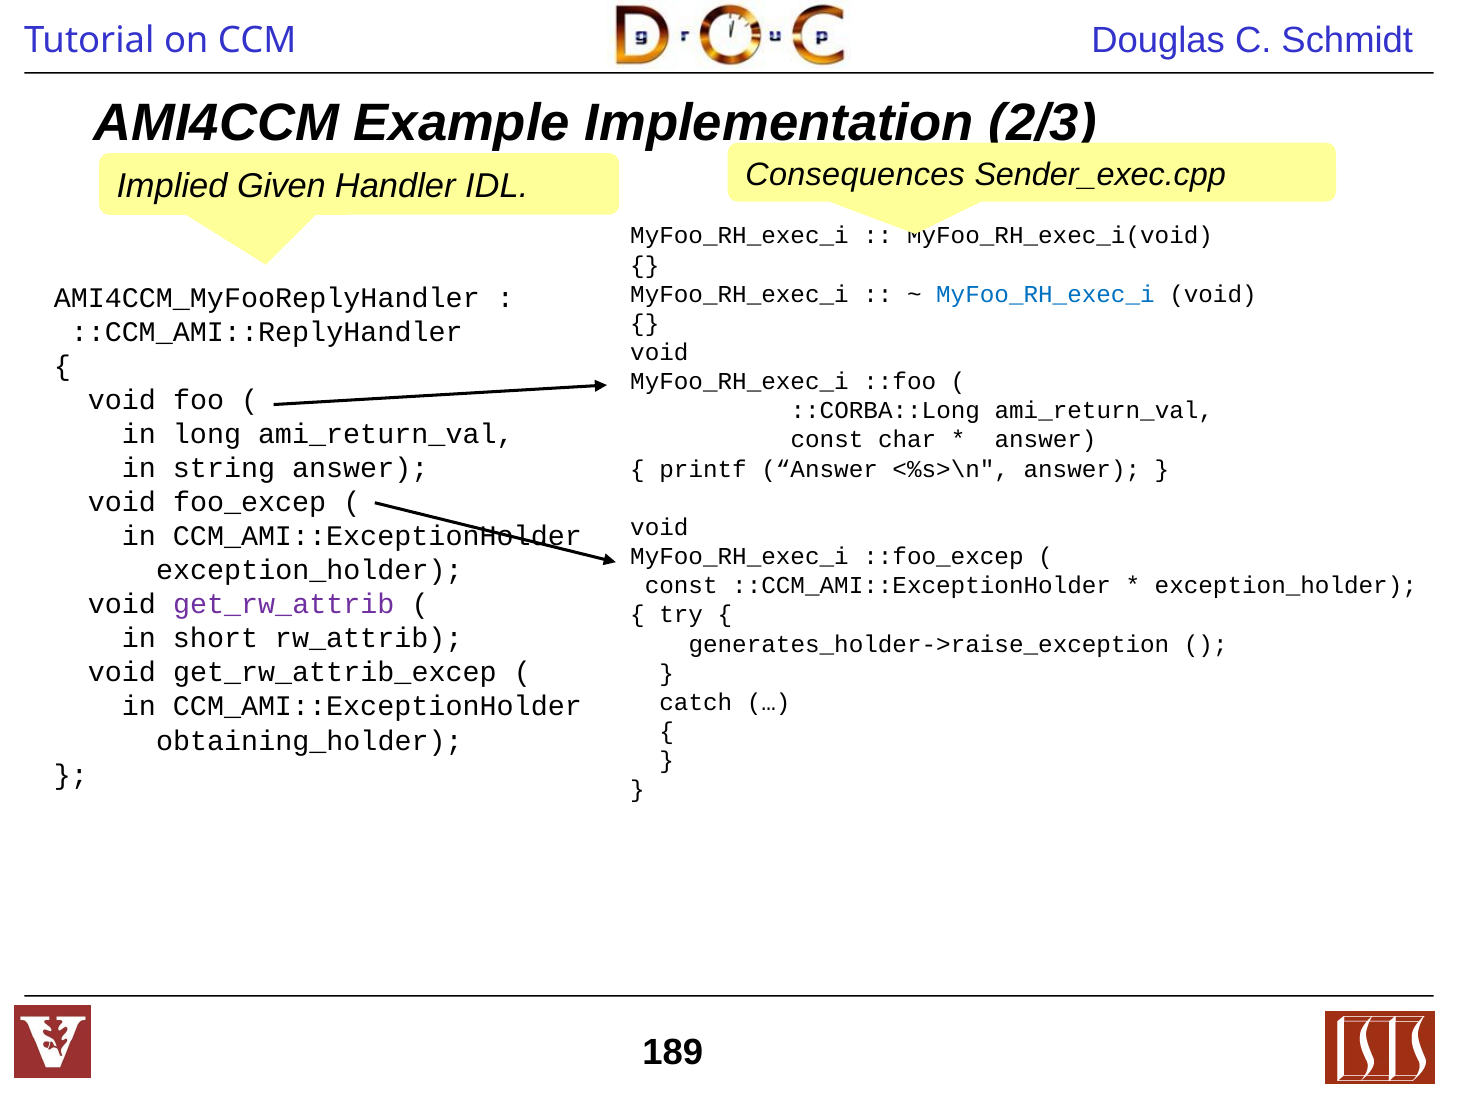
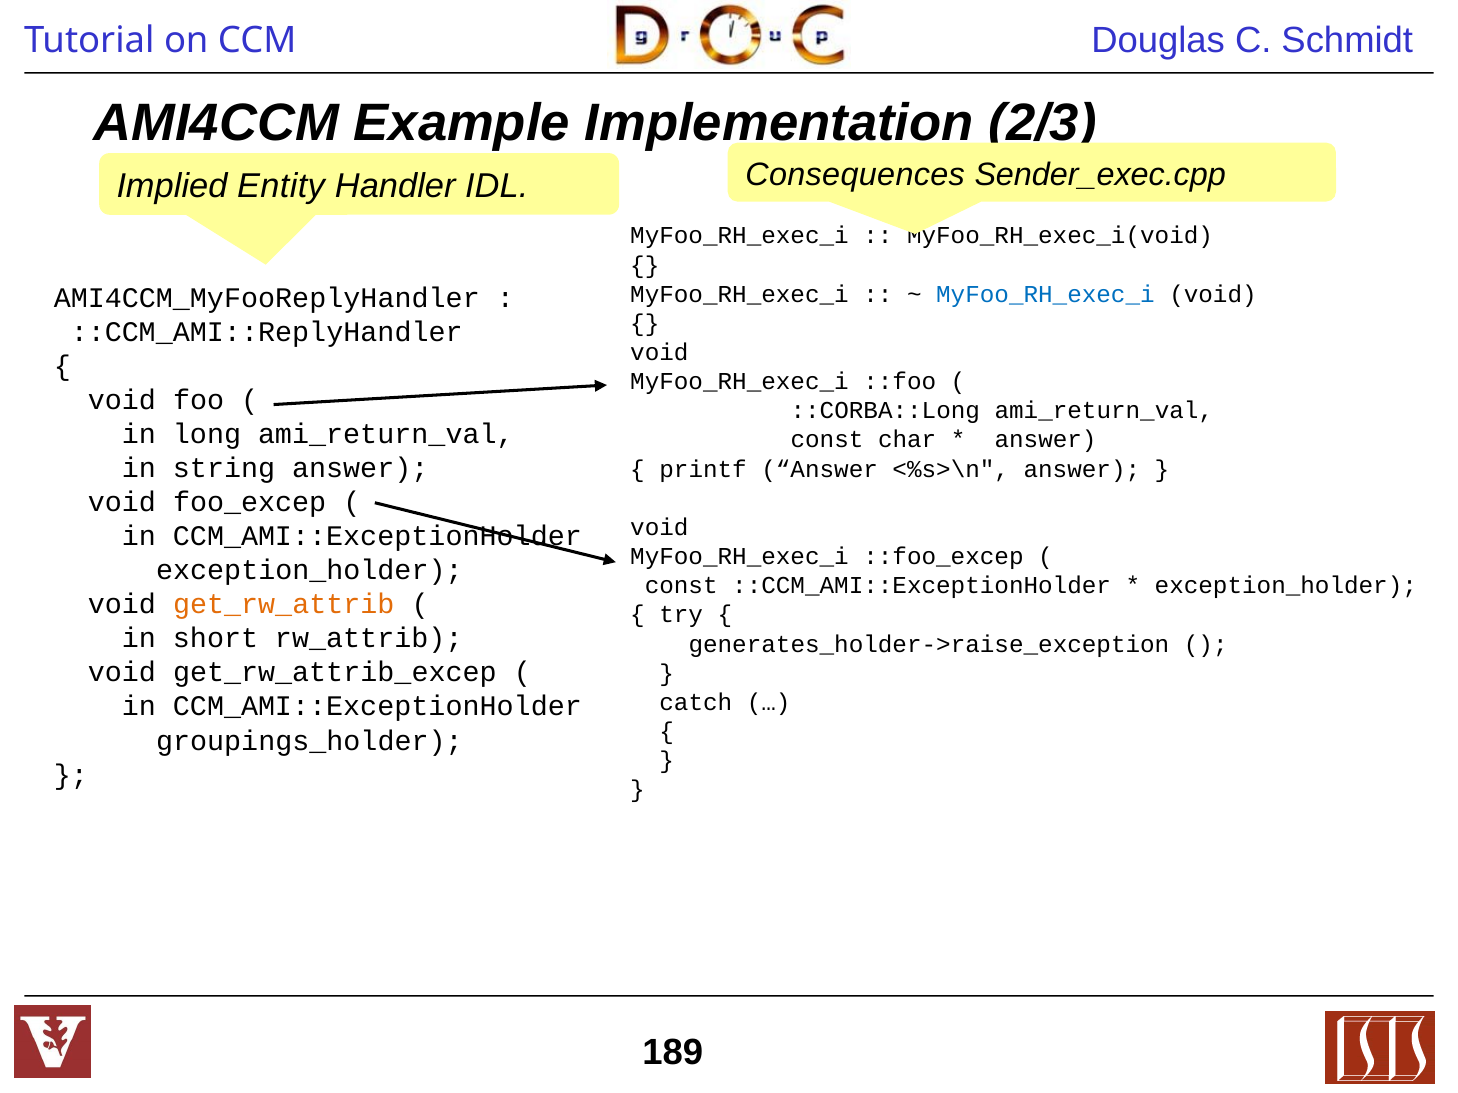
Given: Given -> Entity
get_rw_attrib colour: purple -> orange
obtaining_holder: obtaining_holder -> groupings_holder
